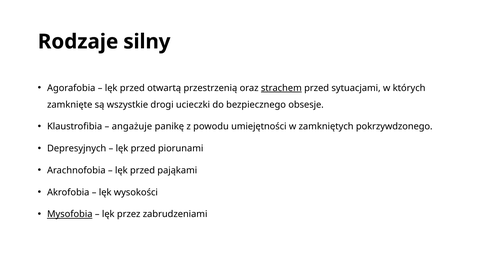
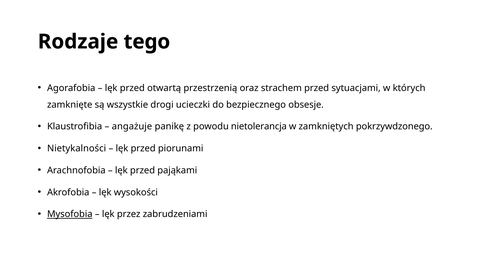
silny: silny -> tego
strachem underline: present -> none
umiejętności: umiejętności -> nietolerancja
Depresyjnych: Depresyjnych -> Nietykalności
